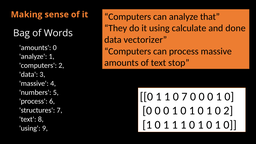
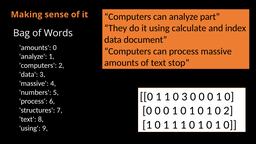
that: that -> part
done: done -> index
vectorizer: vectorizer -> document
0 7: 7 -> 3
